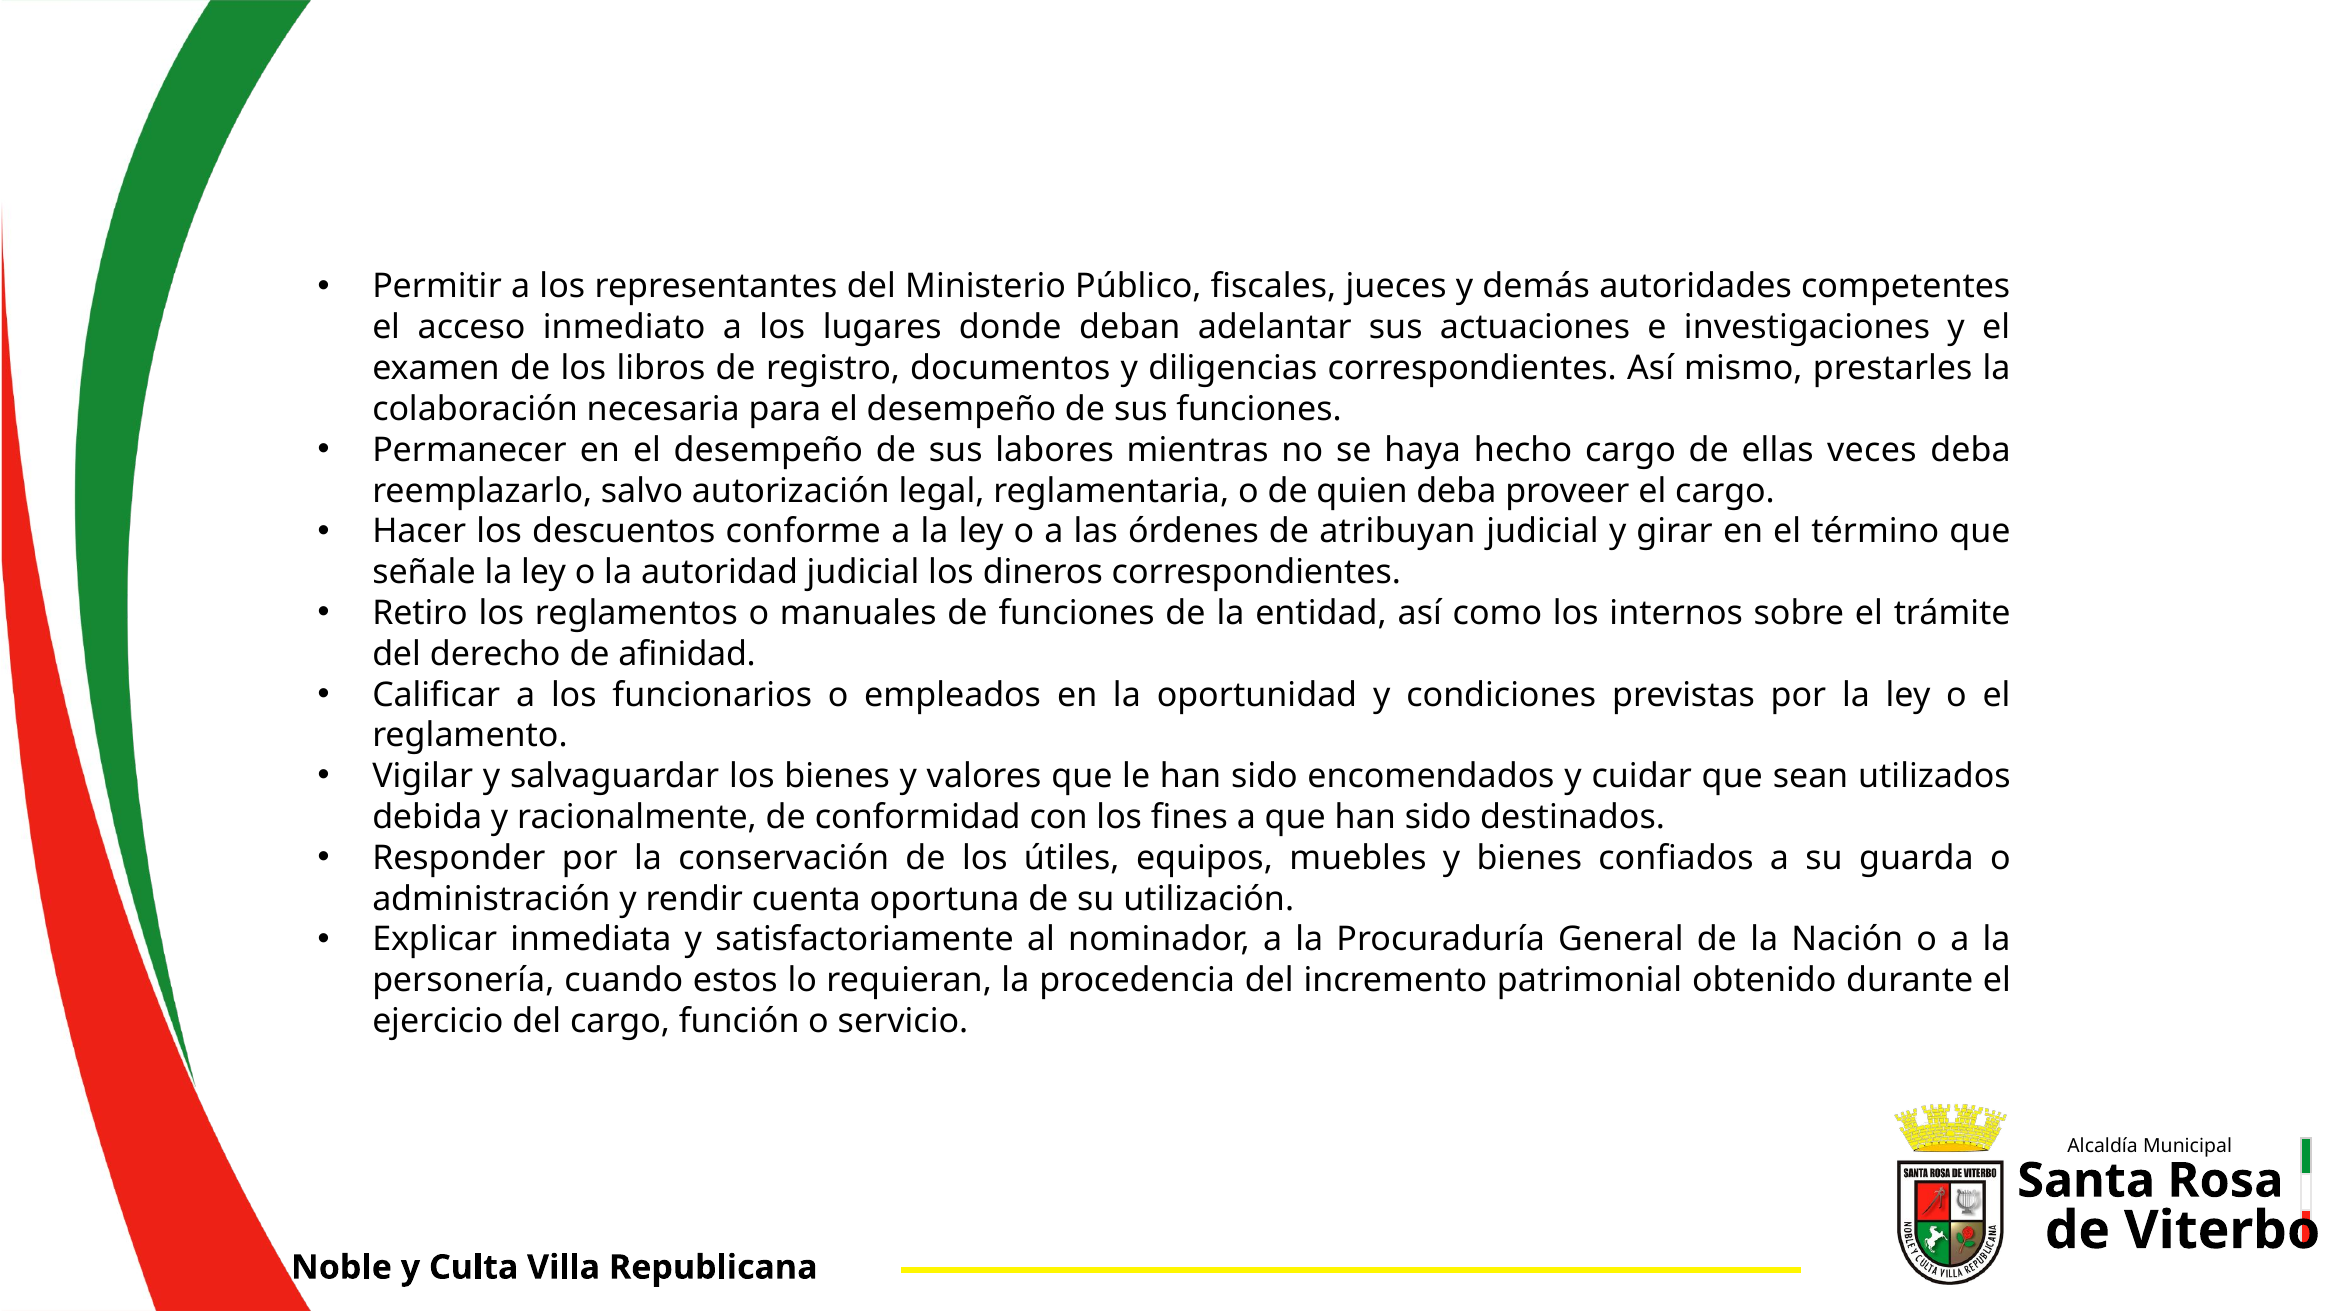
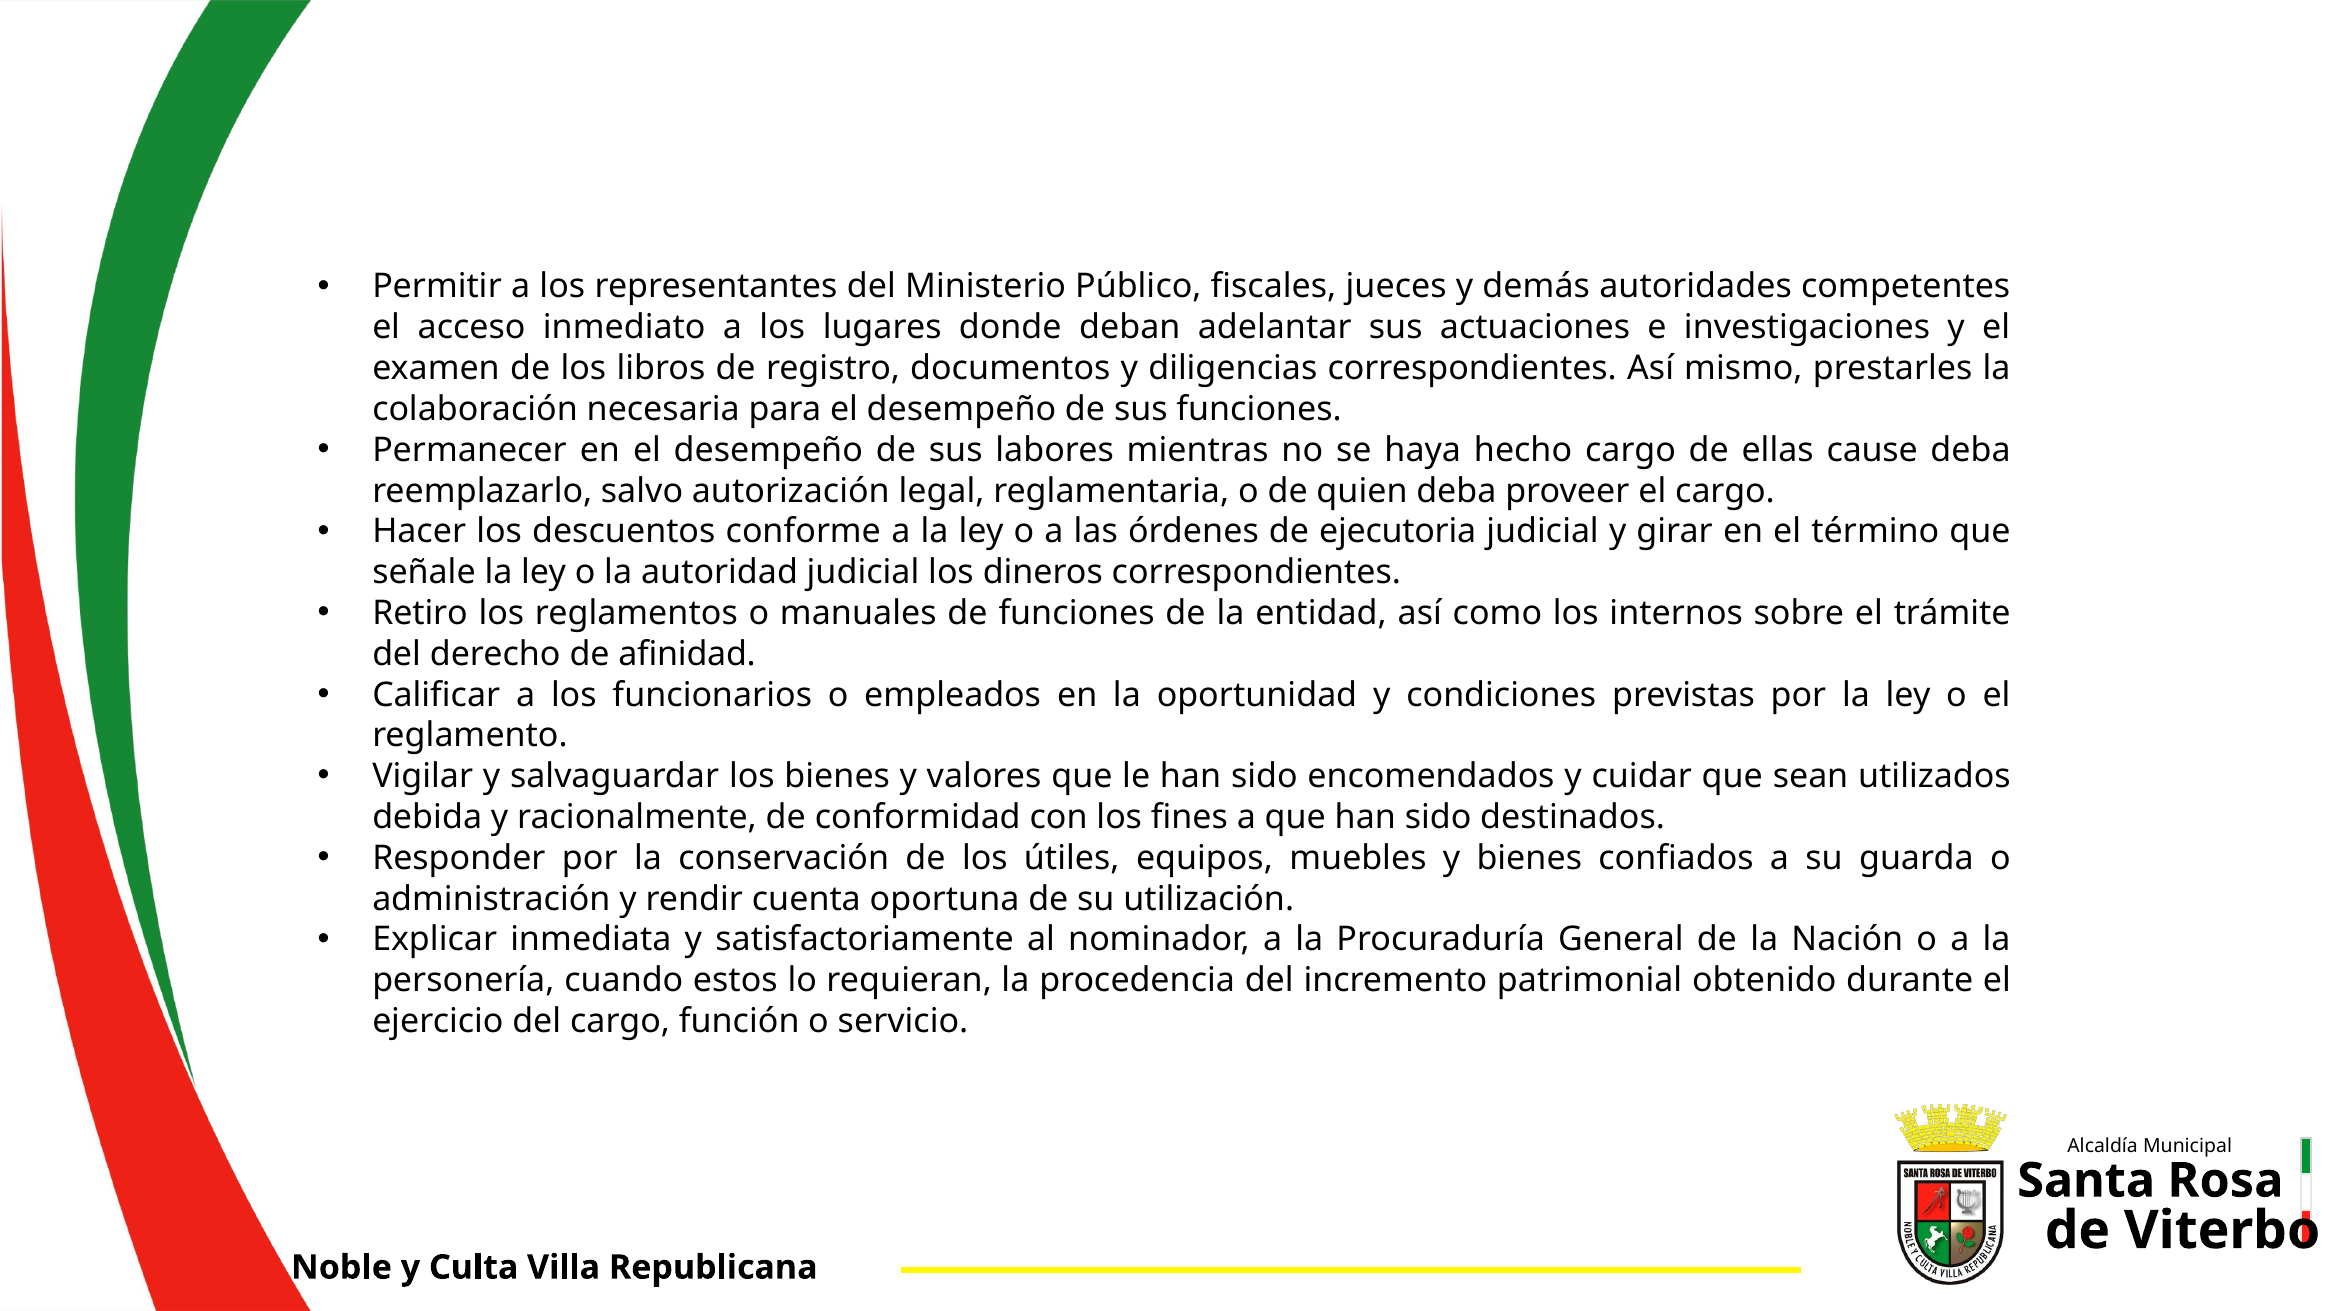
veces: veces -> cause
atribuyan: atribuyan -> ejecutoria
